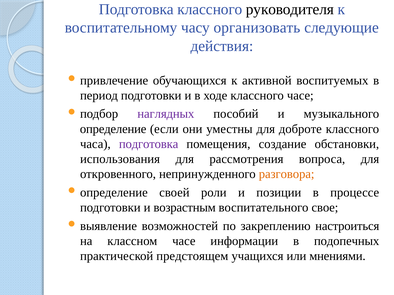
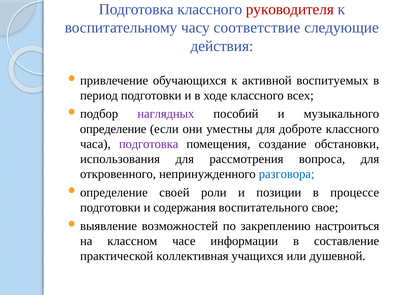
руководителя colour: black -> red
организовать: организовать -> соответствие
классного часе: часе -> всех
разговора colour: orange -> blue
возрастным: возрастным -> содержания
подопечных: подопечных -> составление
предстоящем: предстоящем -> коллективная
мнениями: мнениями -> душевной
